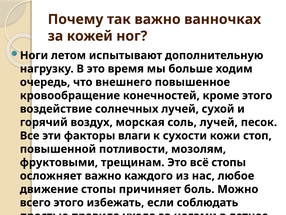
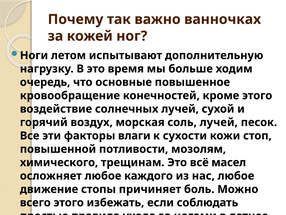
внешнего: внешнего -> основные
фруктовыми: фруктовыми -> химического
всё стопы: стопы -> масел
осложняет важно: важно -> любое
